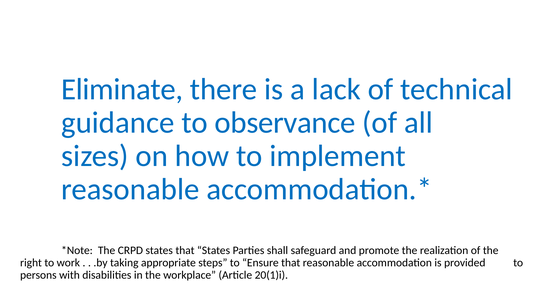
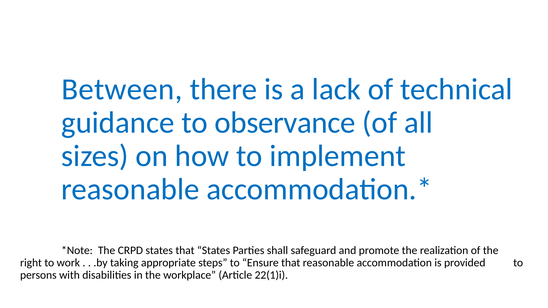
Eliminate: Eliminate -> Between
20(1)i: 20(1)i -> 22(1)i
